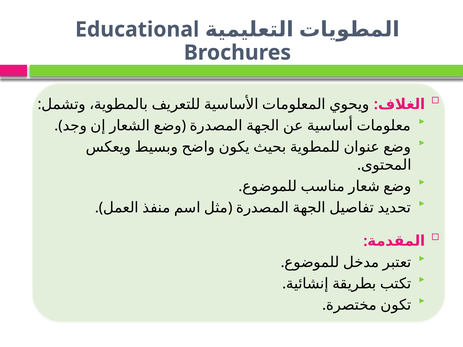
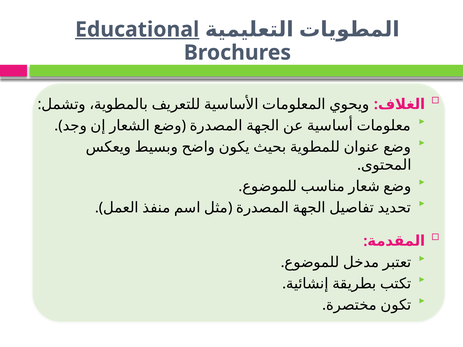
Educational underline: none -> present
